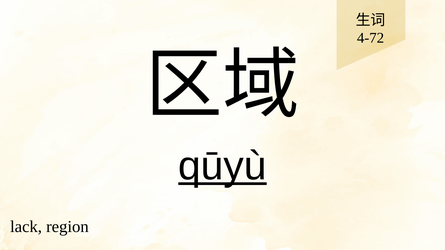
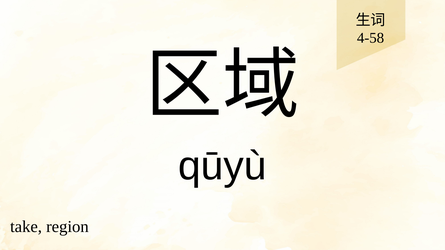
4-72: 4-72 -> 4-58
qūyù underline: present -> none
lack: lack -> take
